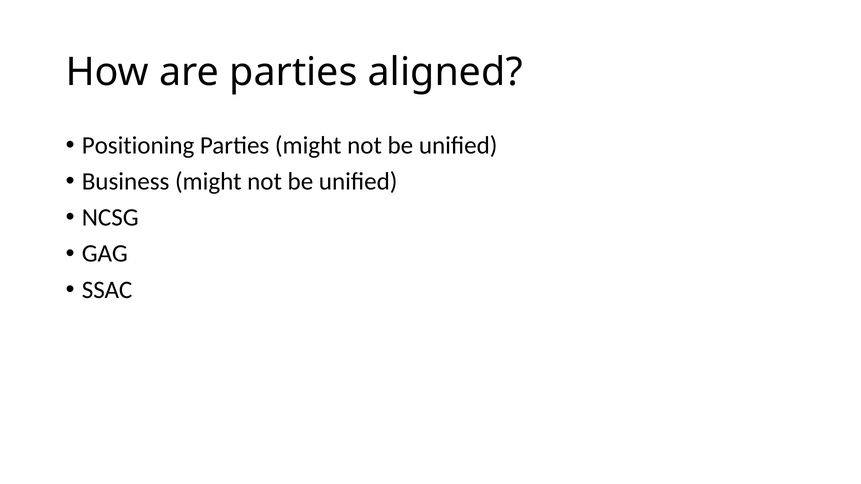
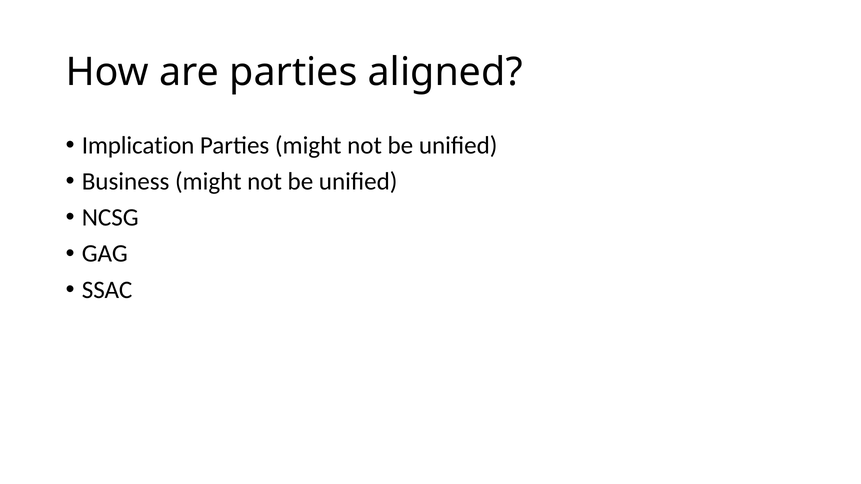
Positioning: Positioning -> Implication
